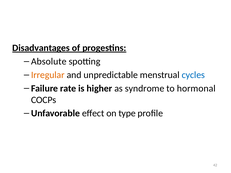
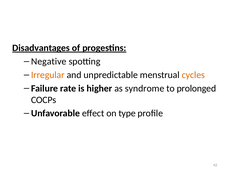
Absolute: Absolute -> Negative
cycles colour: blue -> orange
hormonal: hormonal -> prolonged
